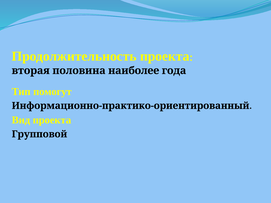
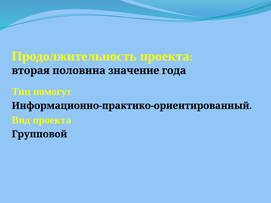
наиболее: наиболее -> значение
